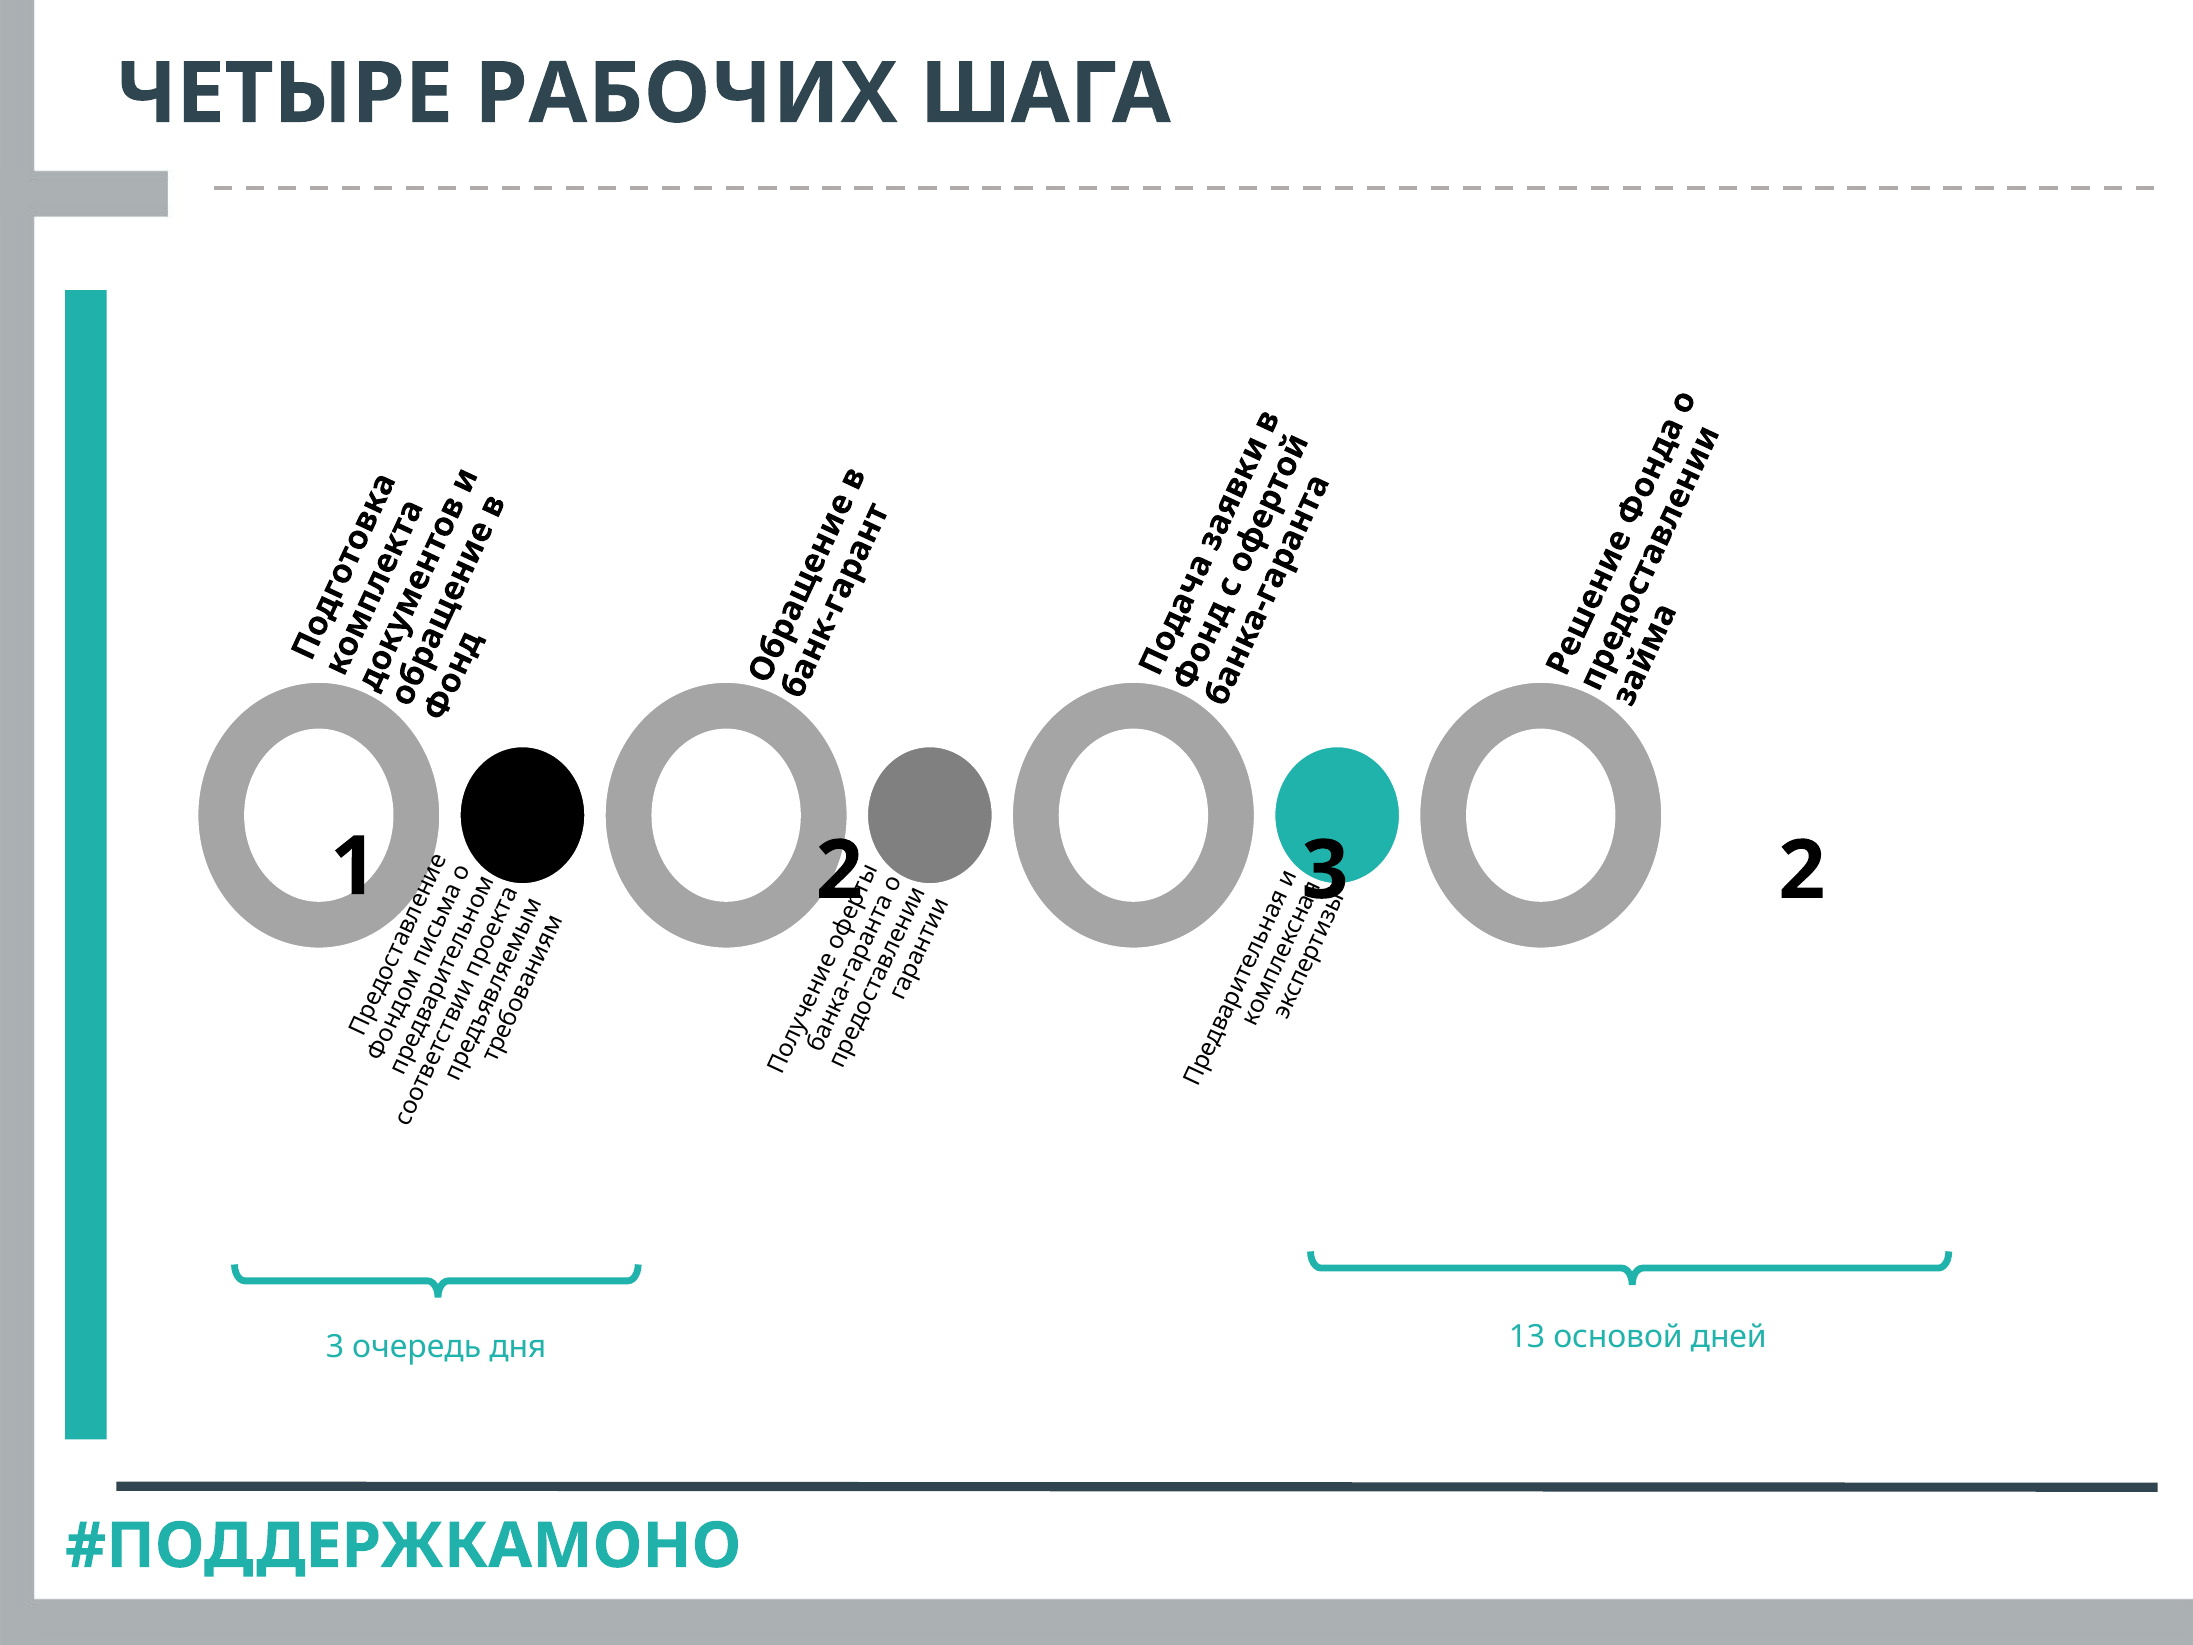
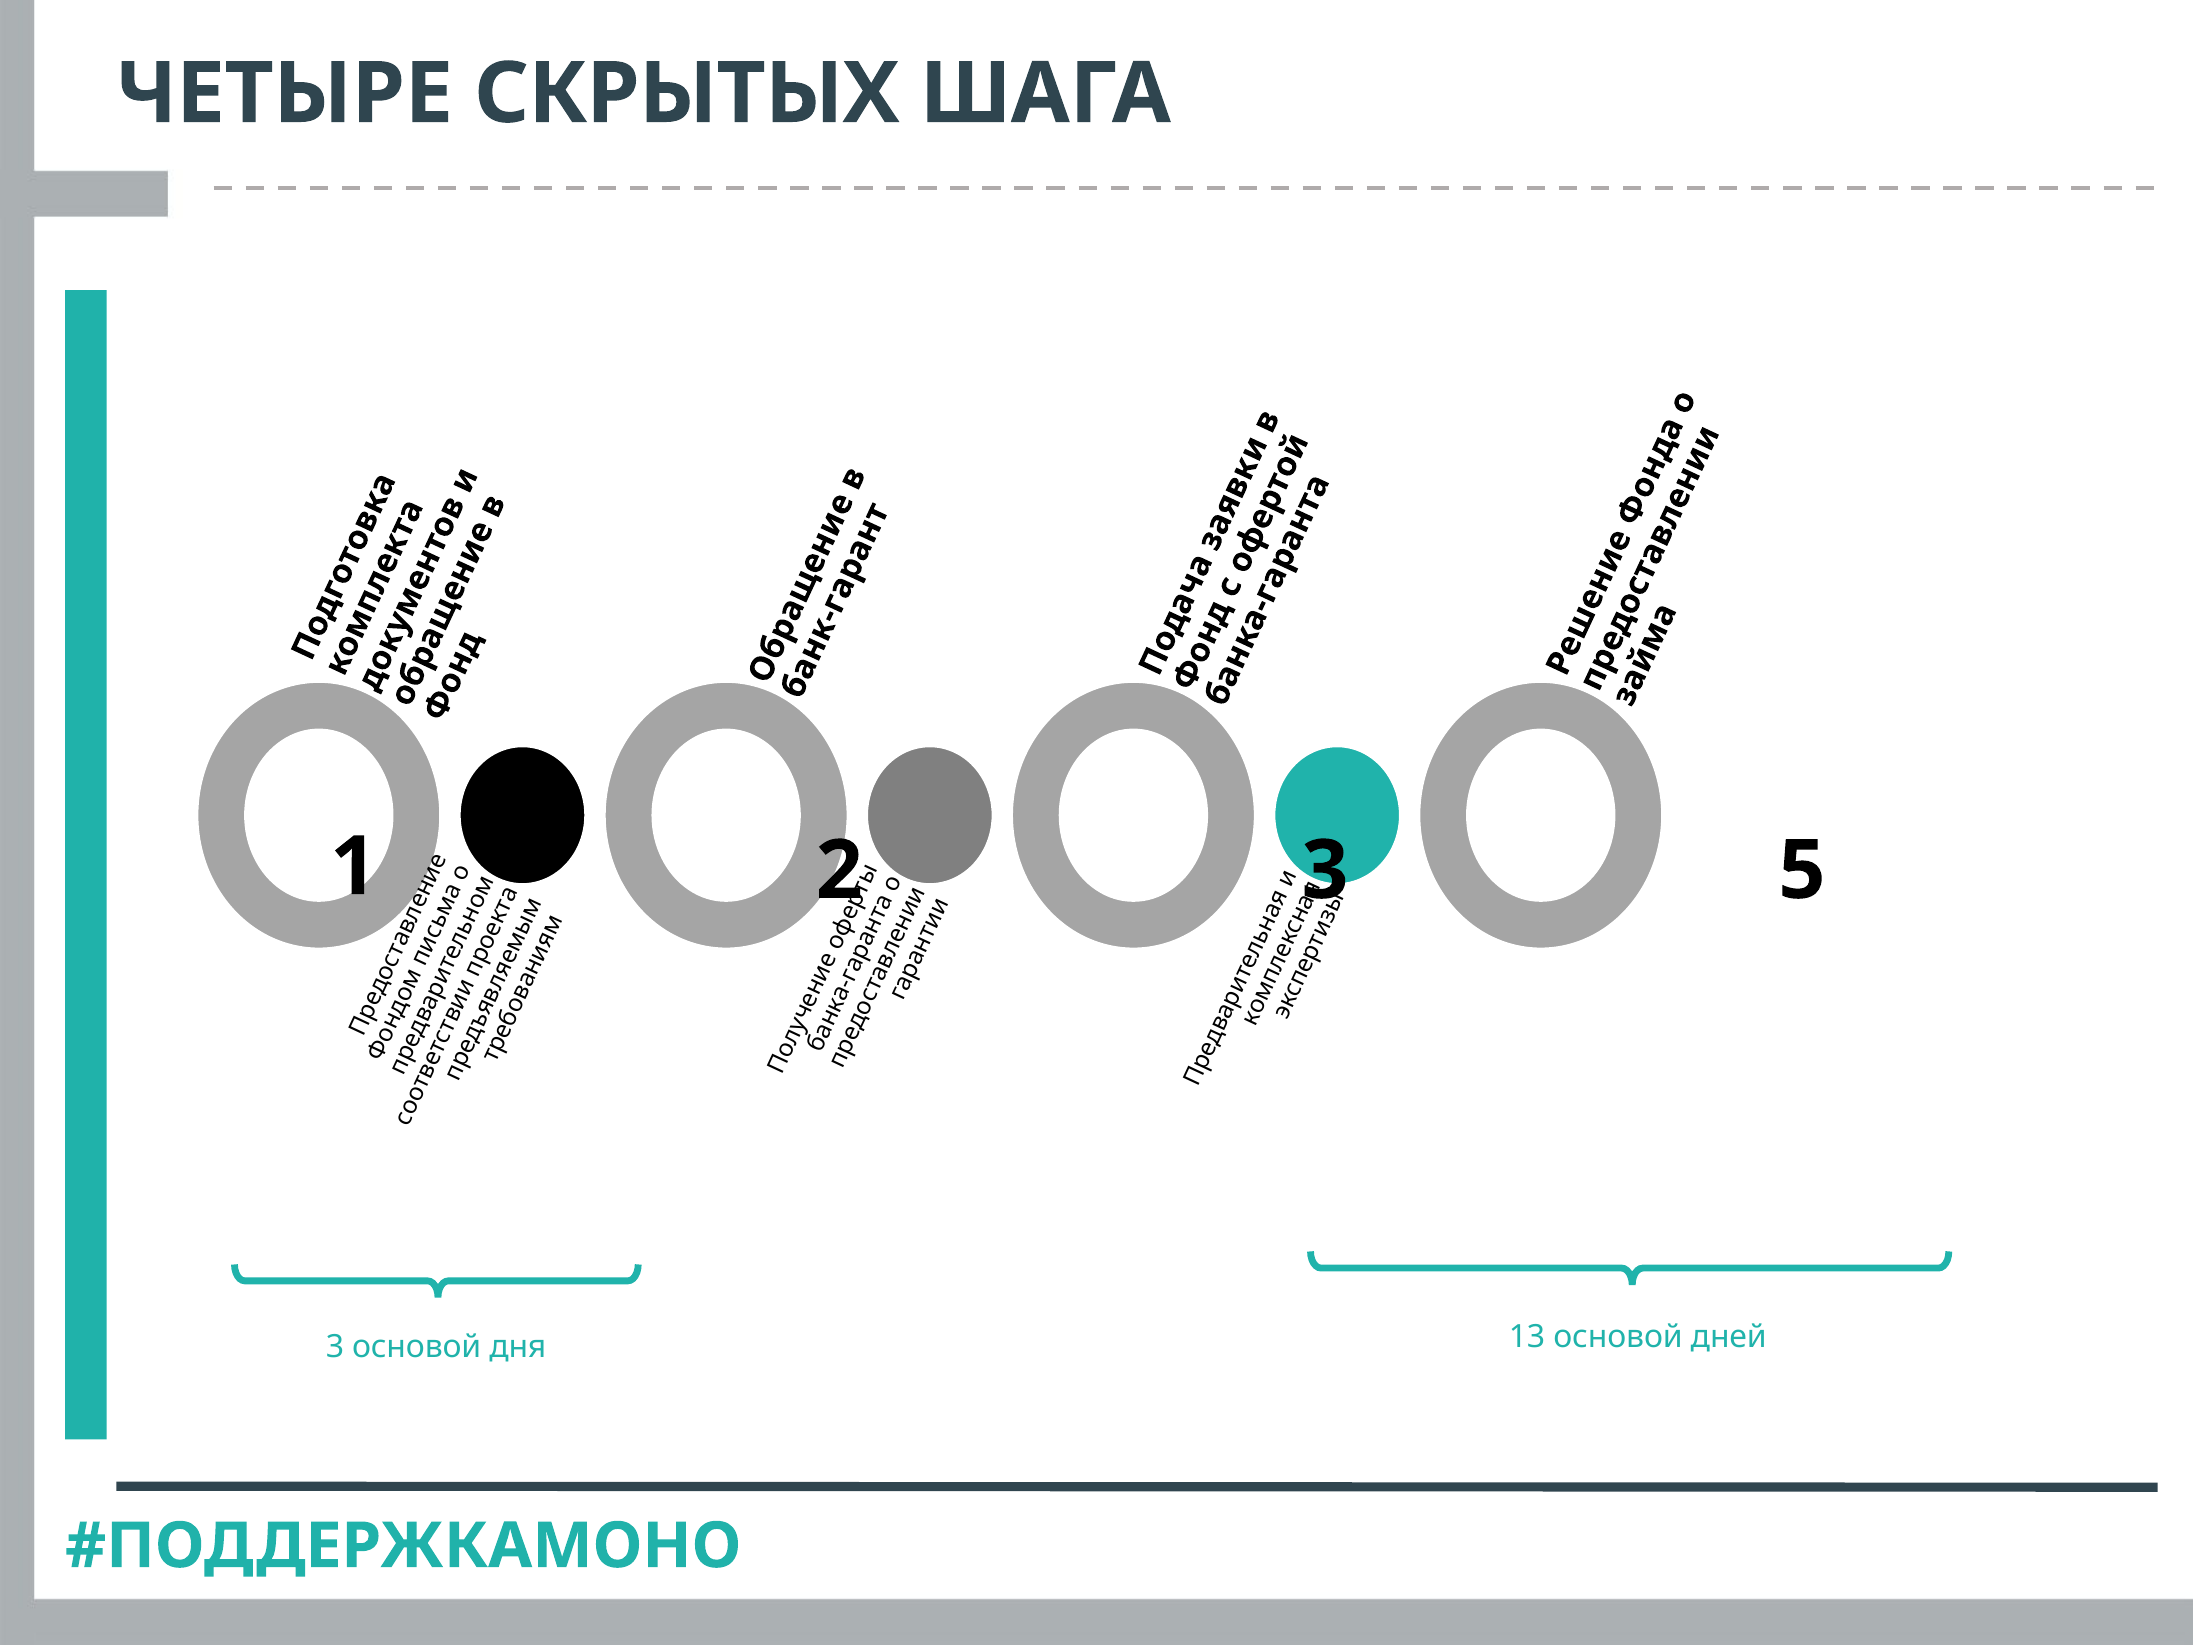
РАБОЧИХ: РАБОЧИХ -> СКРЫТЫХ
2 at (1802, 871): 2 -> 5
3 очередь: очередь -> основой
